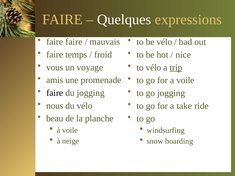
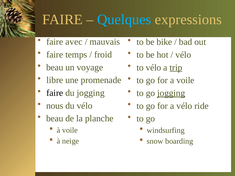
Quelques colour: white -> light blue
faire faire: faire -> avec
be vélo: vélo -> bike
nice at (183, 55): nice -> vélo
vous at (55, 67): vous -> beau
amis: amis -> libre
jogging at (171, 93) underline: none -> present
a take: take -> vélo
